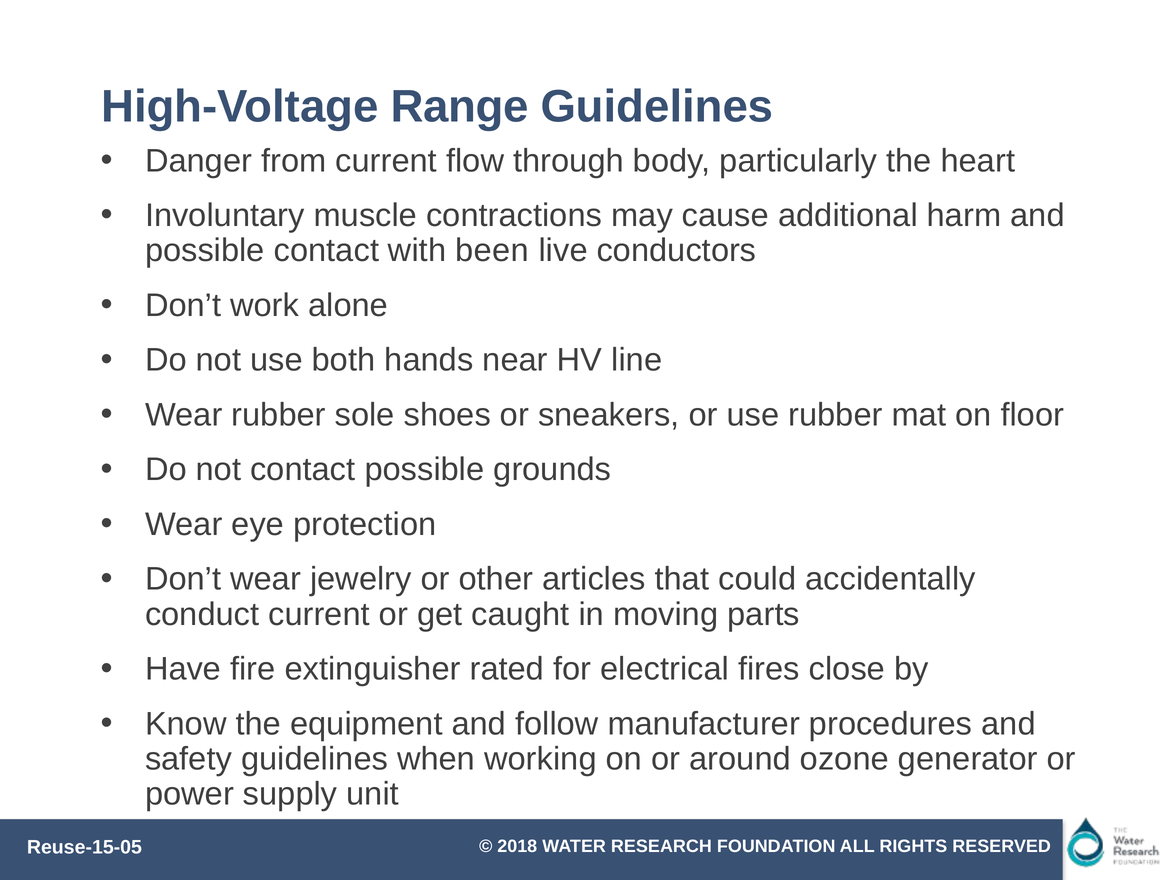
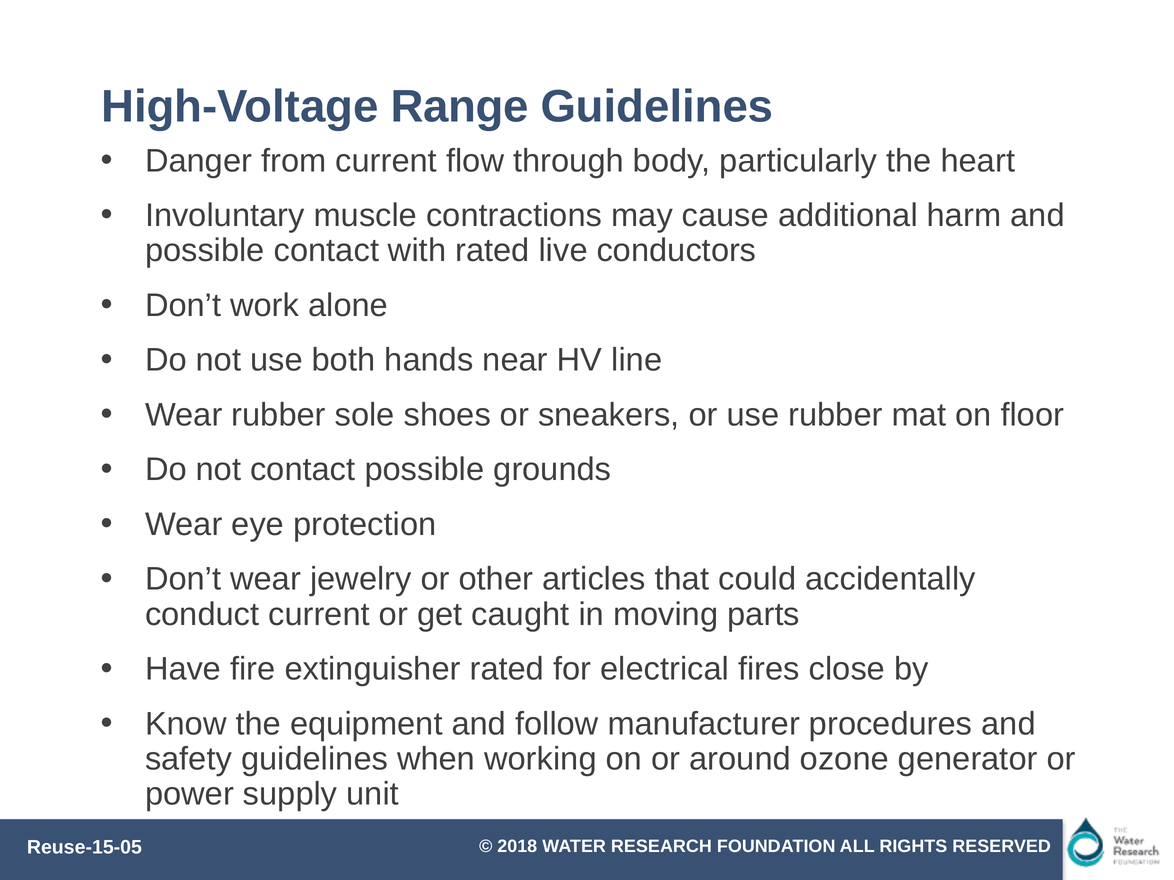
with been: been -> rated
